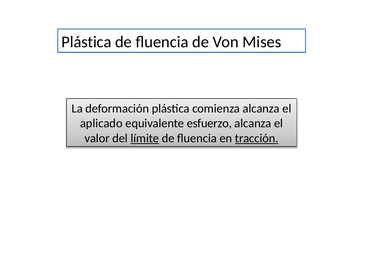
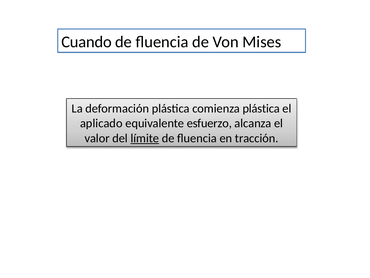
Plástica at (86, 42): Plástica -> Cuando
comienza alcanza: alcanza -> plástica
tracción underline: present -> none
